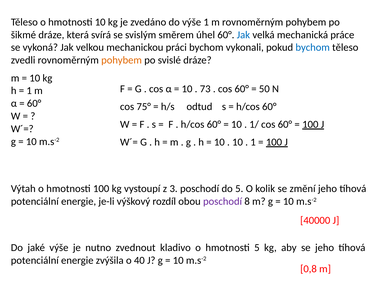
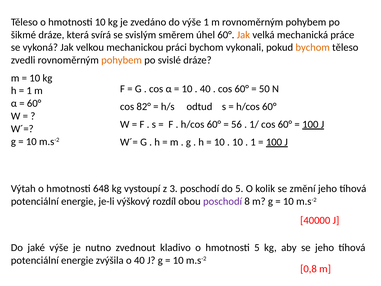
Jak at (243, 35) colour: blue -> orange
bychom at (313, 47) colour: blue -> orange
73 at (205, 89): 73 -> 40
75°: 75° -> 82°
10 at (236, 124): 10 -> 56
hmotnosti 100: 100 -> 648
